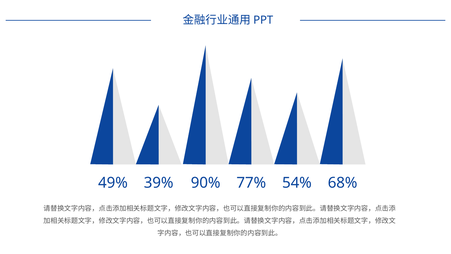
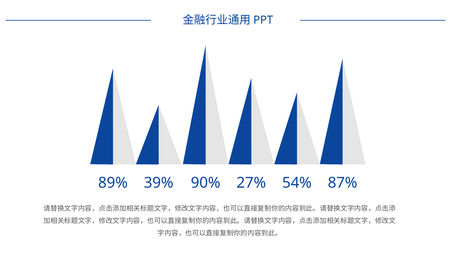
49%: 49% -> 89%
77%: 77% -> 27%
68%: 68% -> 87%
